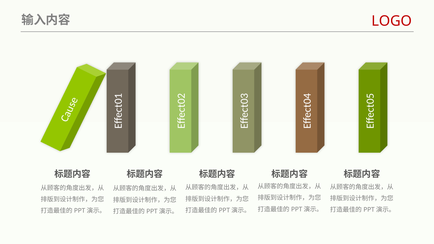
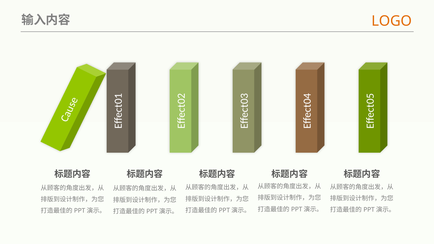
LOGO colour: red -> orange
